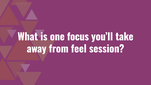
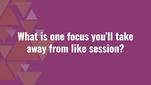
feel: feel -> like
